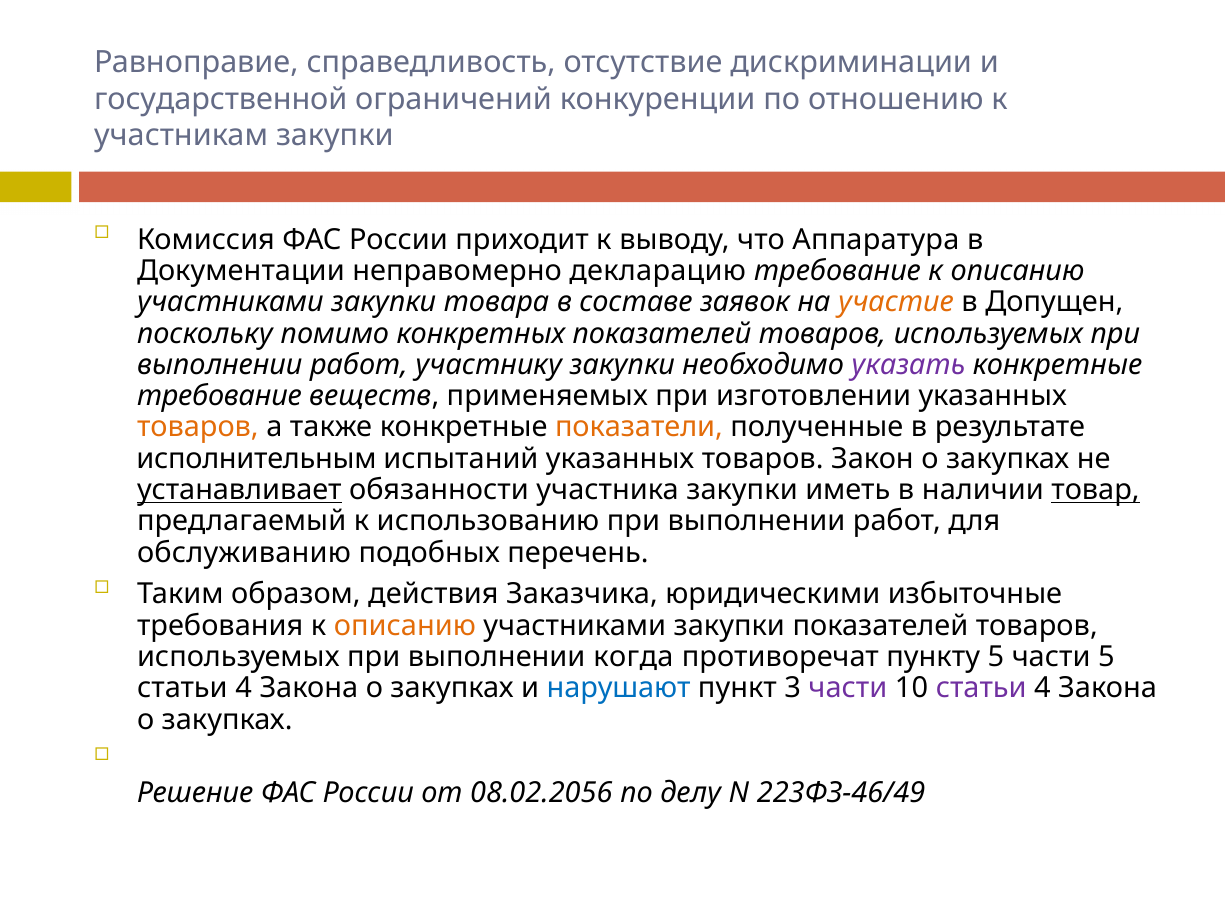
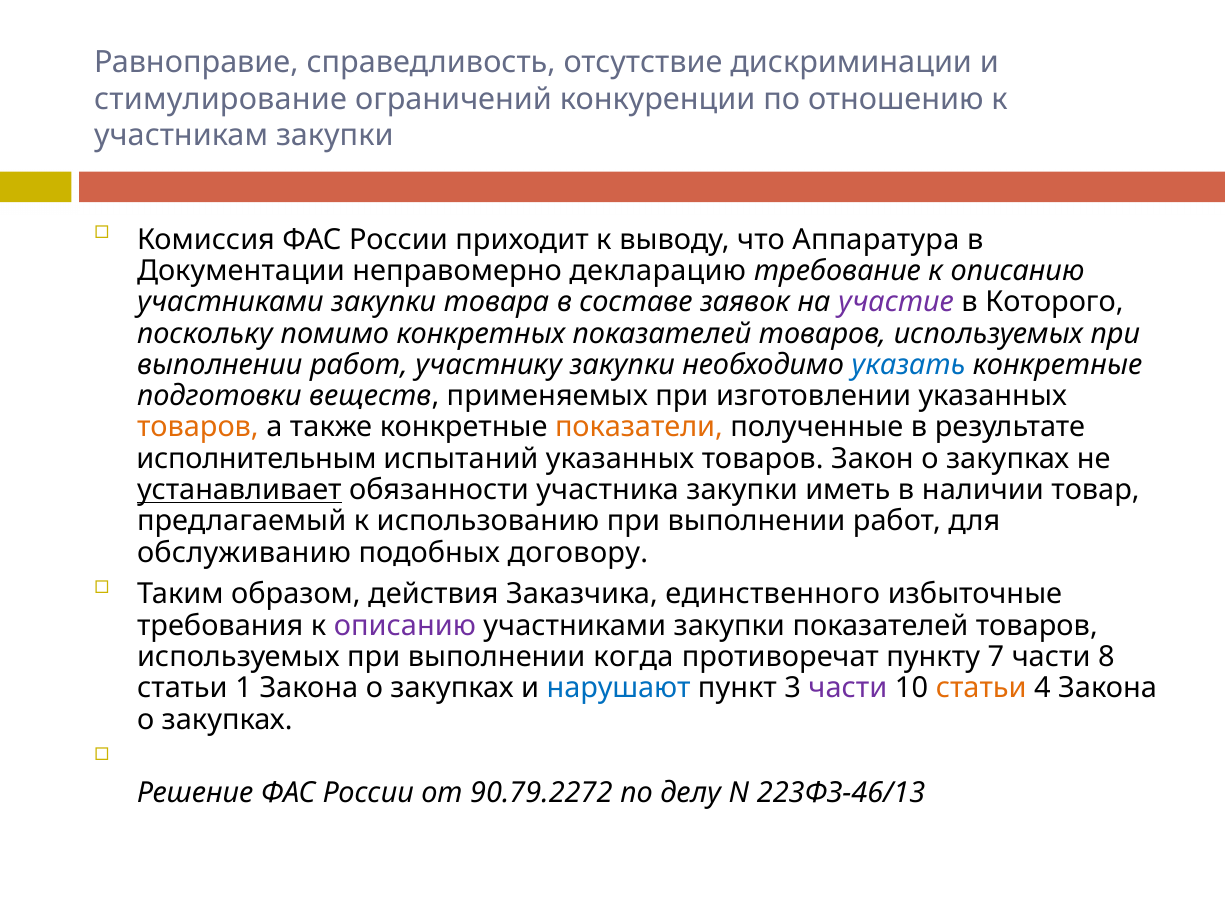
государственной: государственной -> стимулирование
участие colour: orange -> purple
Допущен: Допущен -> Которого
указать colour: purple -> blue
требование at (219, 396): требование -> подготовки
товар underline: present -> none
перечень: перечень -> договору
юридическими: юридическими -> единственного
описанию at (405, 626) colour: orange -> purple
пункту 5: 5 -> 7
части 5: 5 -> 8
4 at (244, 688): 4 -> 1
статьи at (981, 688) colour: purple -> orange
08.02.2056: 08.02.2056 -> 90.79.2272
223ФЗ-46/49: 223ФЗ-46/49 -> 223ФЗ-46/13
